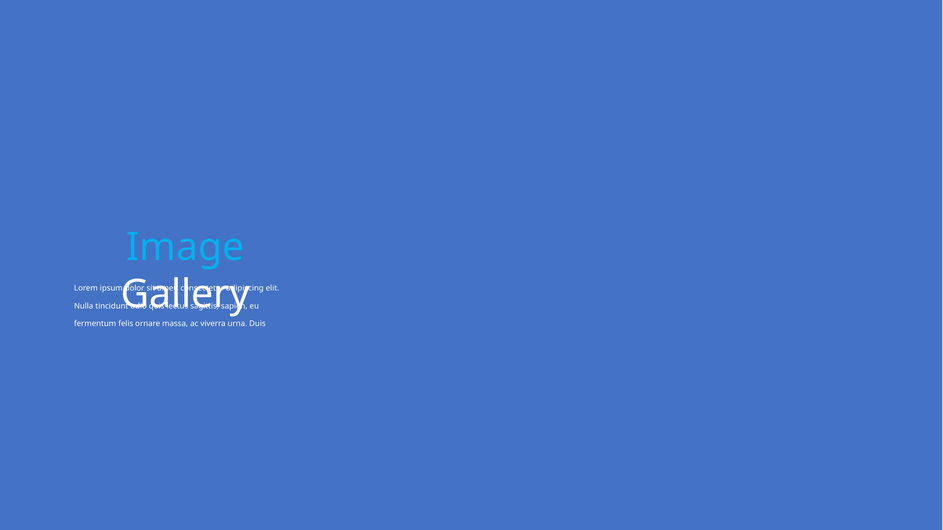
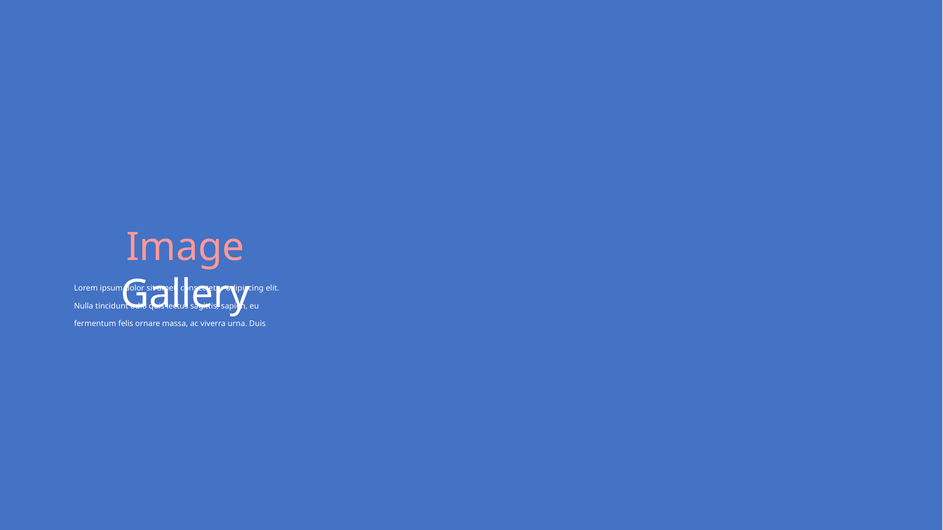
Image colour: light blue -> pink
